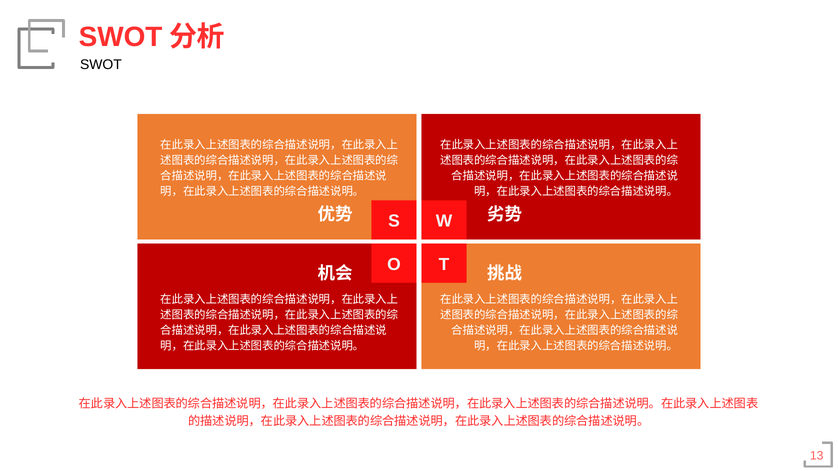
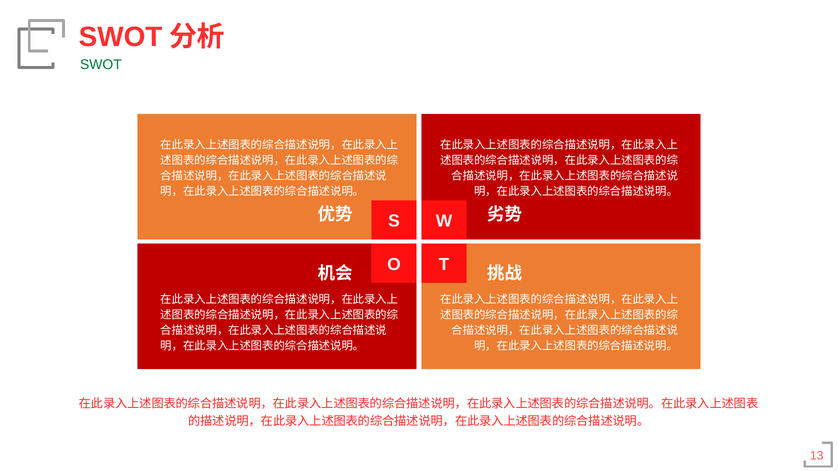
SWOT colour: black -> green
